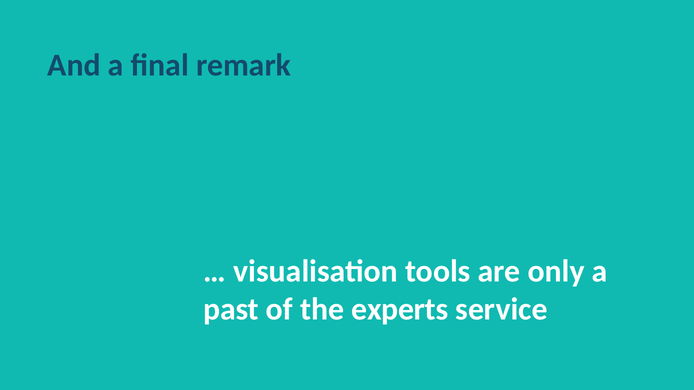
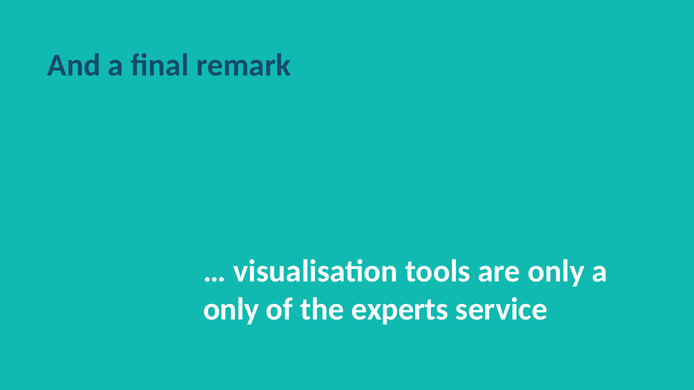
past at (231, 310): past -> only
